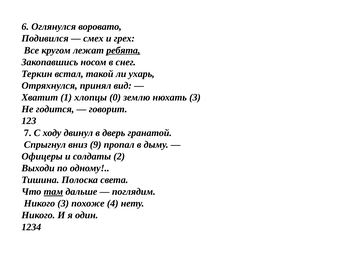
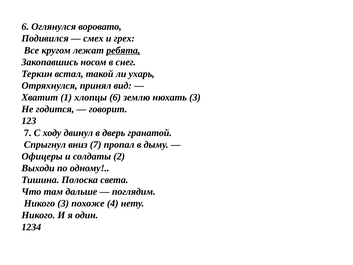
хлопцы 0: 0 -> 6
вниз 9: 9 -> 7
там underline: present -> none
